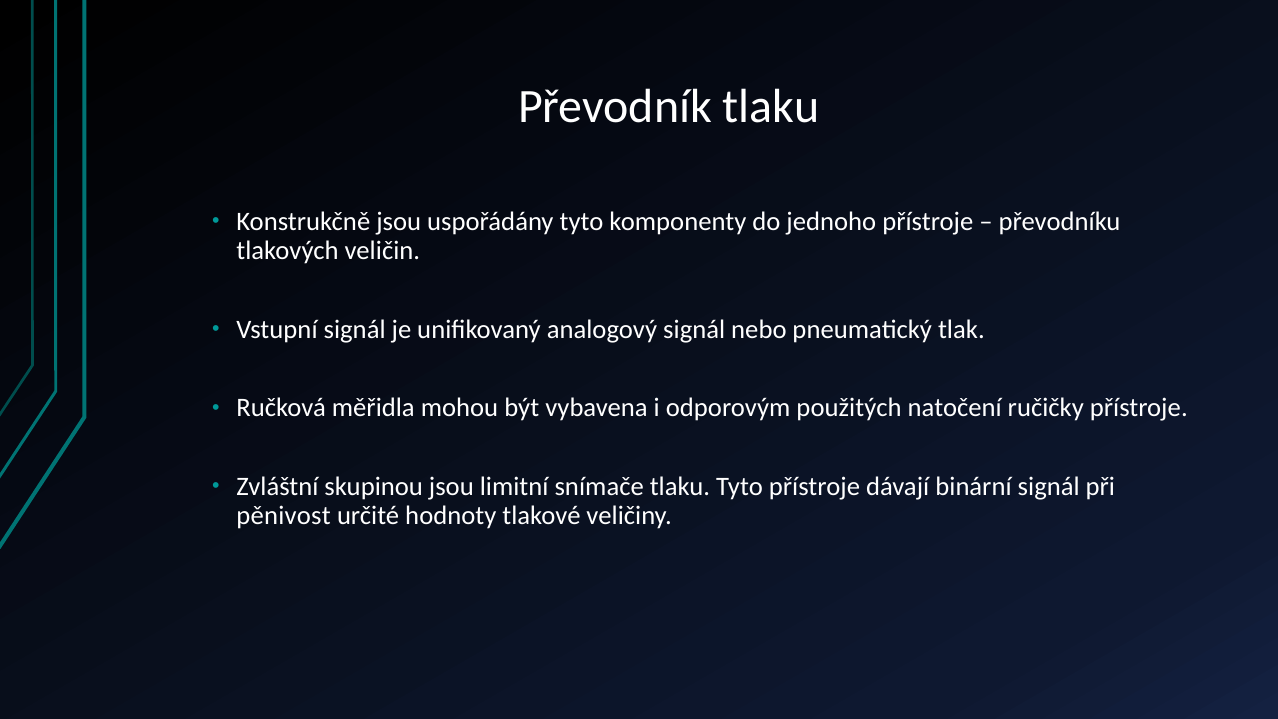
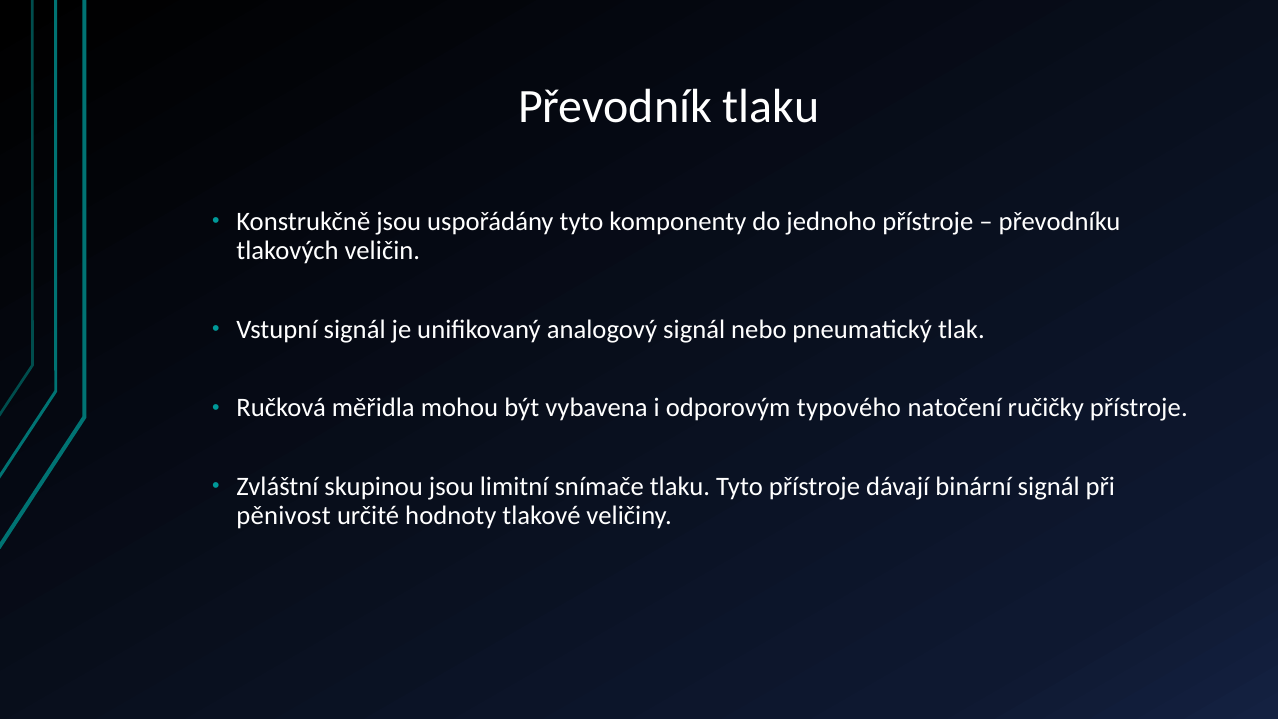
použitých: použitých -> typového
